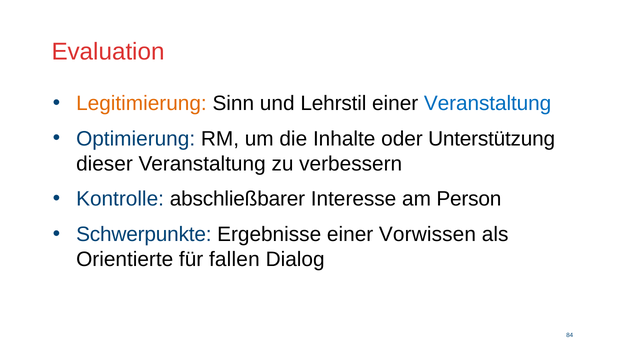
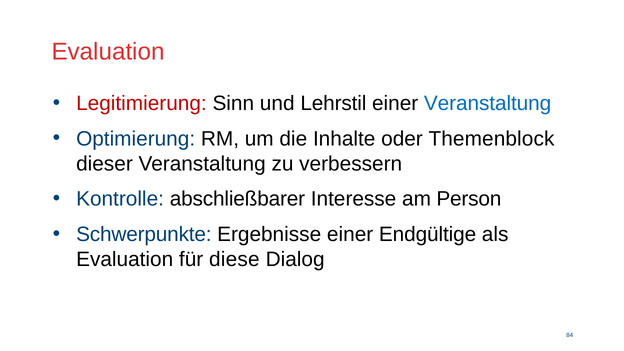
Legitimierung colour: orange -> red
Unterstützung: Unterstützung -> Themenblock
Vorwissen: Vorwissen -> Endgültige
Orientierte at (125, 259): Orientierte -> Evaluation
fallen: fallen -> diese
